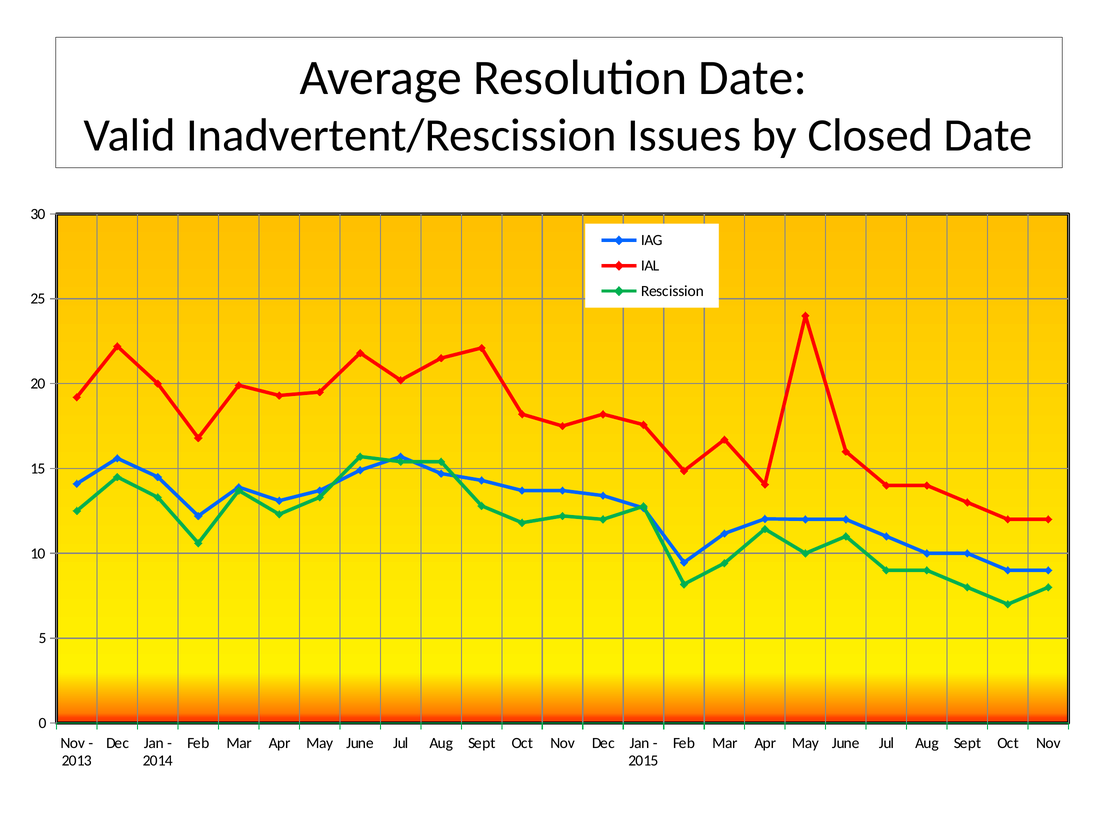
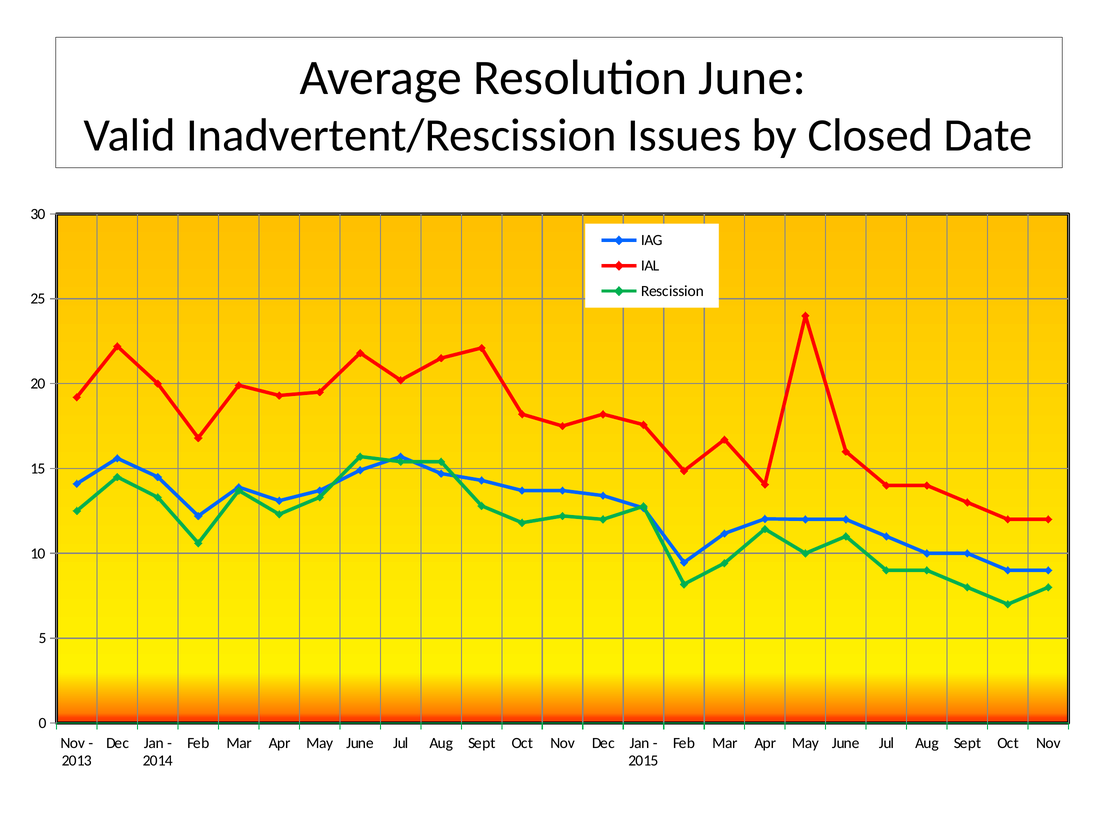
Resolution Date: Date -> June
